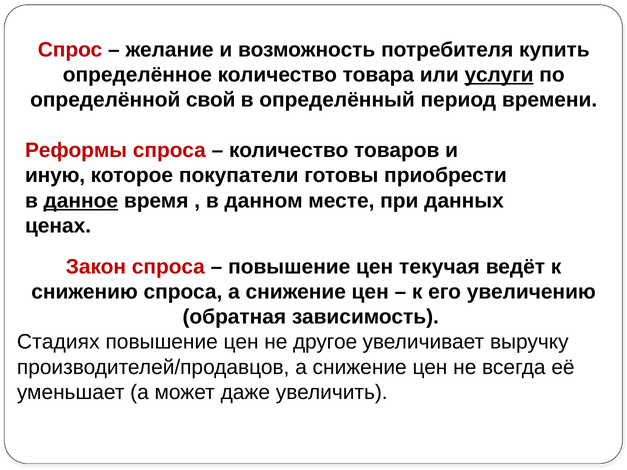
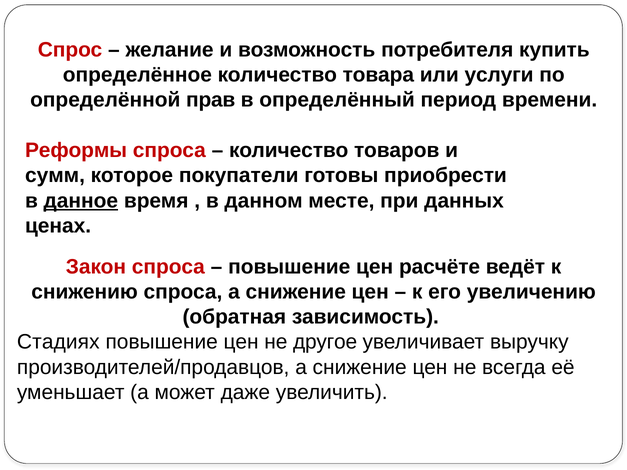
услуги underline: present -> none
свой: свой -> прав
иную: иную -> сумм
текучая: текучая -> расчёте
